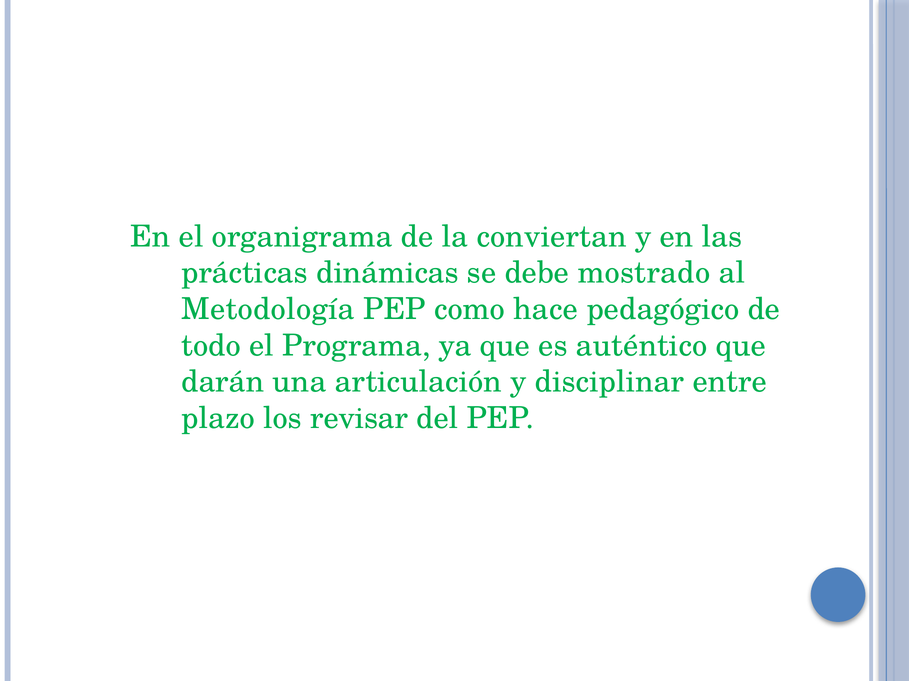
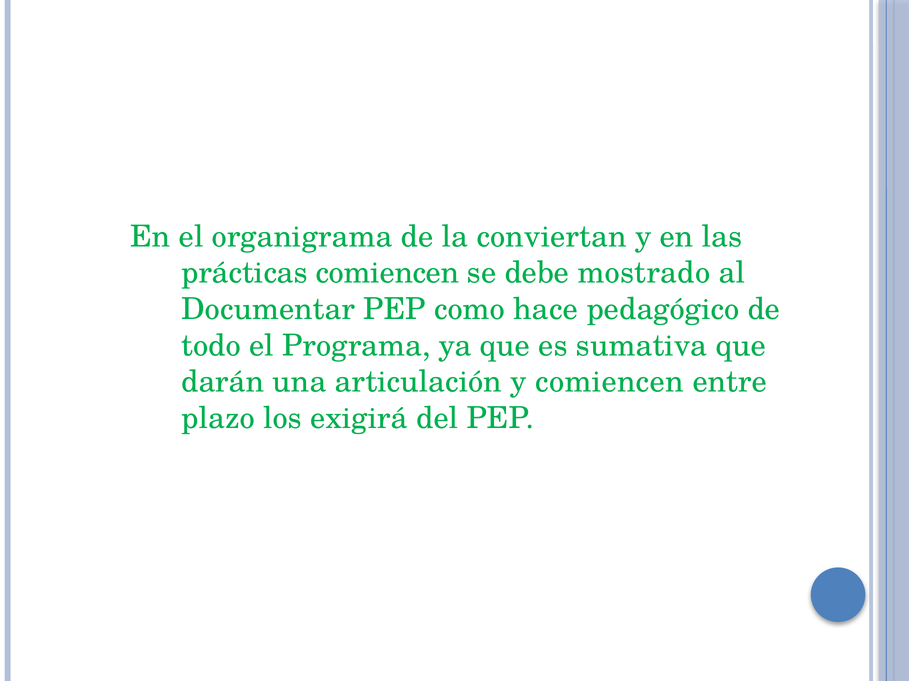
prácticas dinámicas: dinámicas -> comiencen
Metodología: Metodología -> Documentar
auténtico: auténtico -> sumativa
y disciplinar: disciplinar -> comiencen
revisar: revisar -> exigirá
